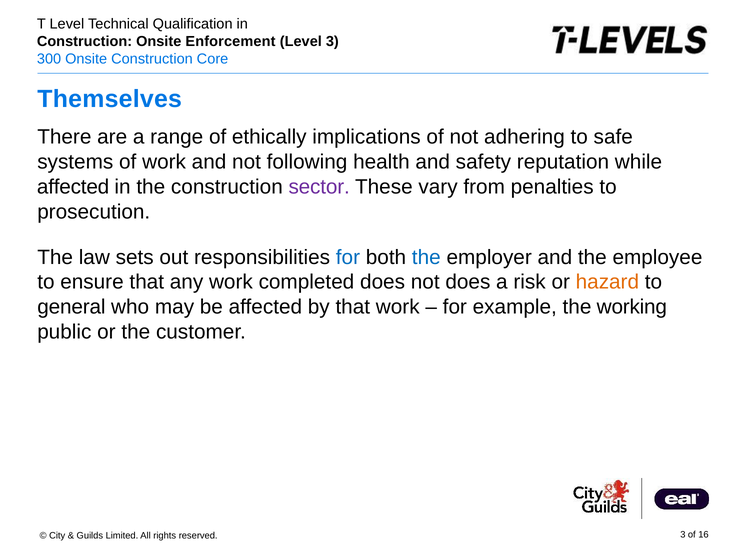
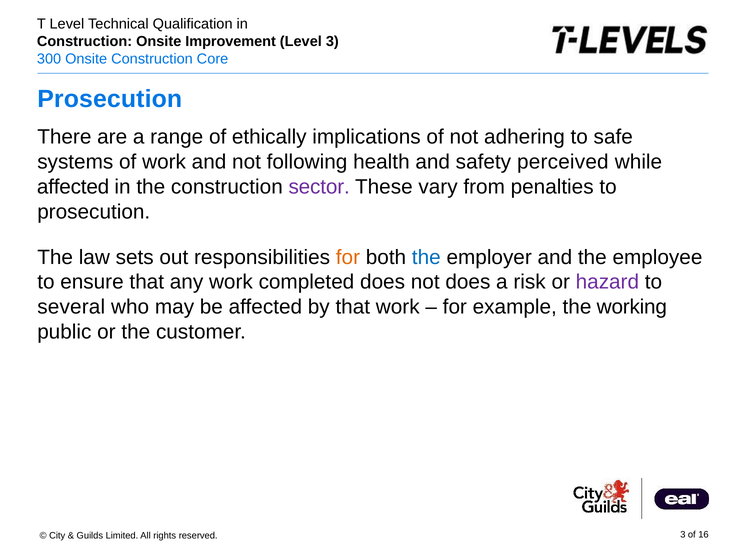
Enforcement: Enforcement -> Improvement
Themselves at (110, 99): Themselves -> Prosecution
reputation: reputation -> perceived
for at (348, 257) colour: blue -> orange
hazard colour: orange -> purple
general: general -> several
